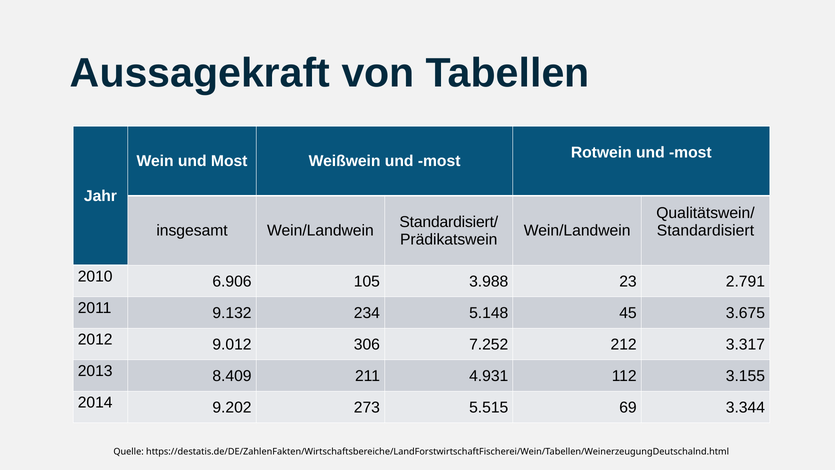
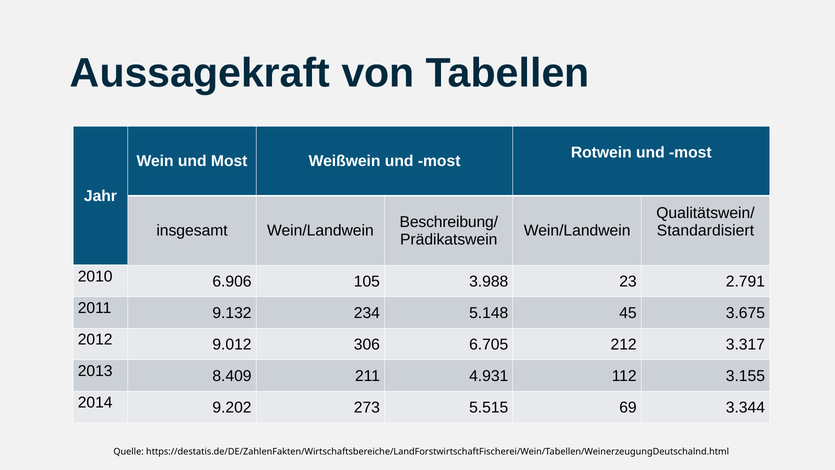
Standardisiert/: Standardisiert/ -> Beschreibung/
7.252: 7.252 -> 6.705
